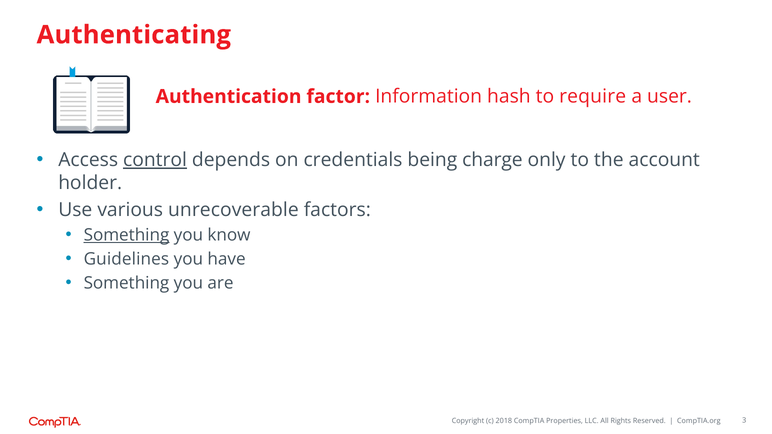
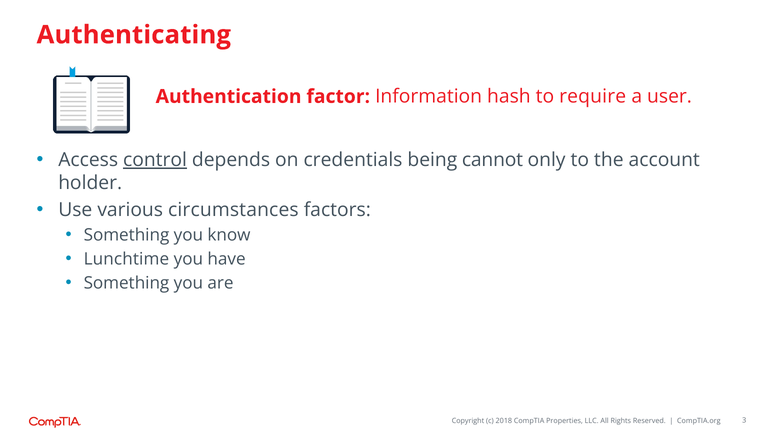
charge: charge -> cannot
unrecoverable: unrecoverable -> circumstances
Something at (126, 235) underline: present -> none
Guidelines: Guidelines -> Lunchtime
